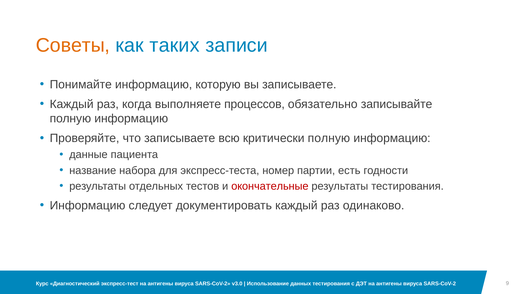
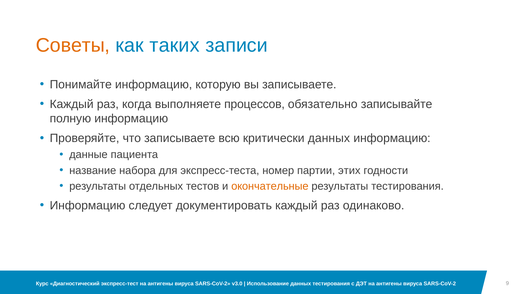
критически полную: полную -> данных
есть: есть -> этих
окончательные colour: red -> orange
